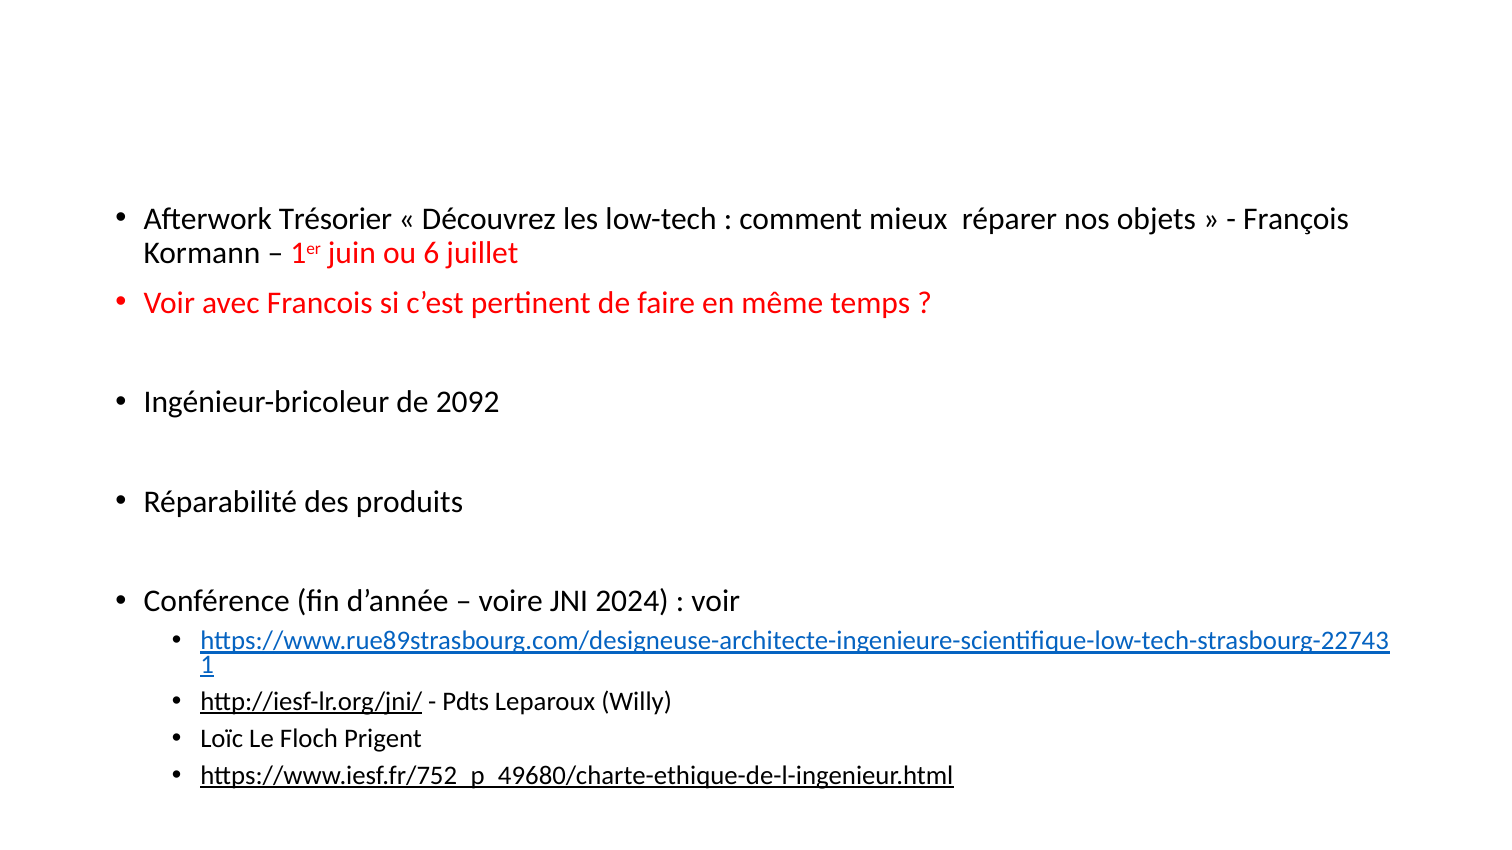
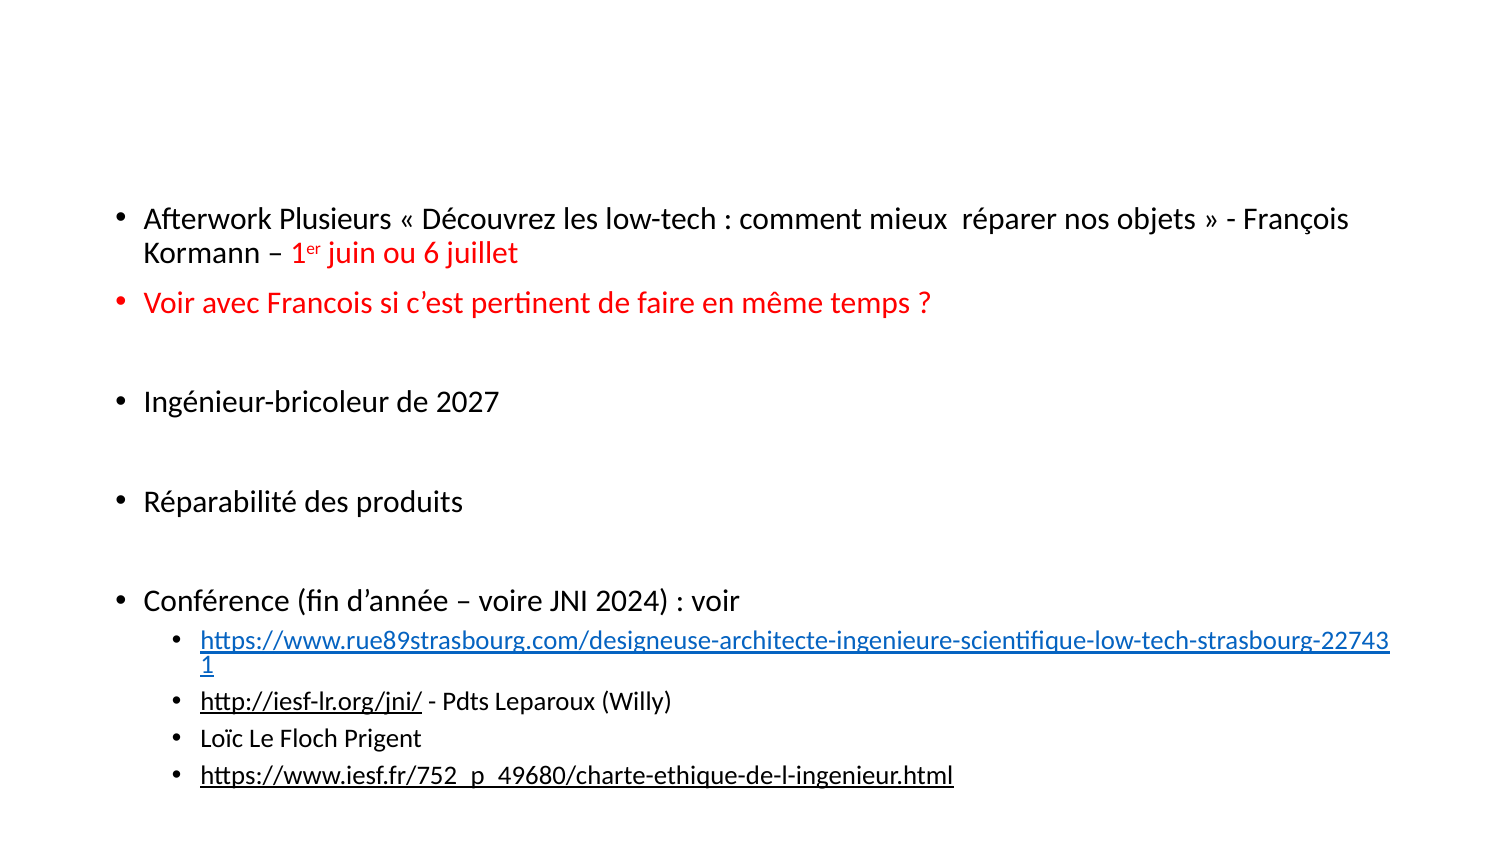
Trésorier: Trésorier -> Plusieurs
2092: 2092 -> 2027
